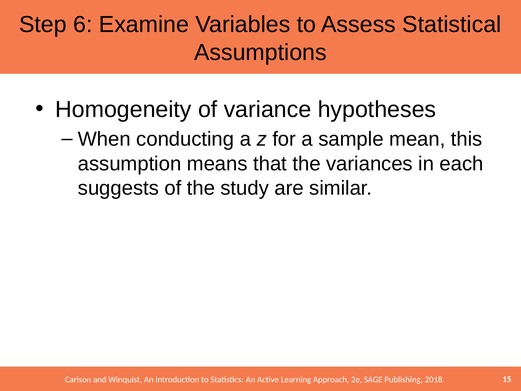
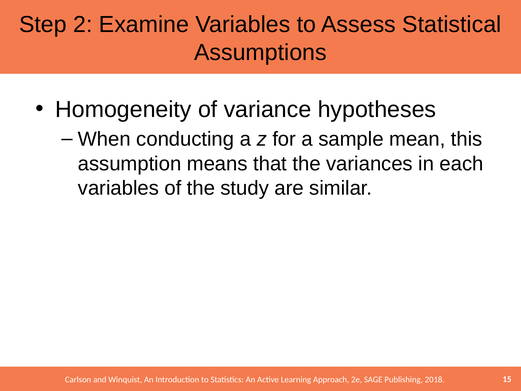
6: 6 -> 2
suggests at (118, 188): suggests -> variables
